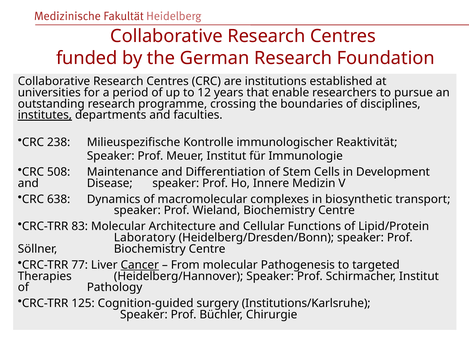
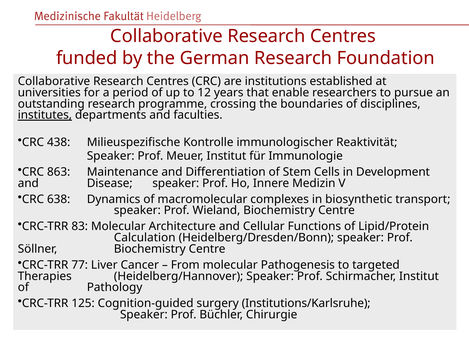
238: 238 -> 438
508: 508 -> 863
Laboratory: Laboratory -> Calculation
Cancer underline: present -> none
